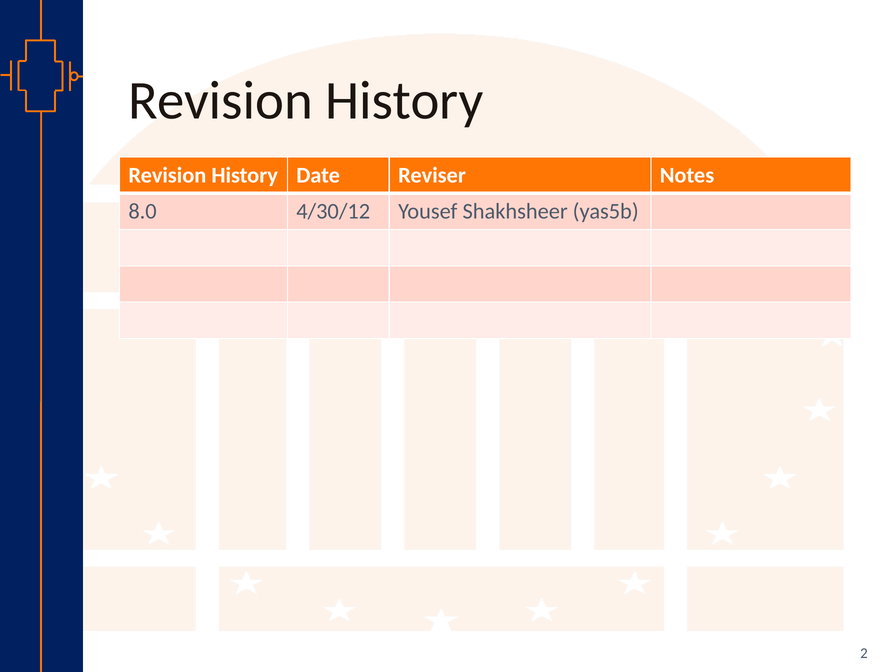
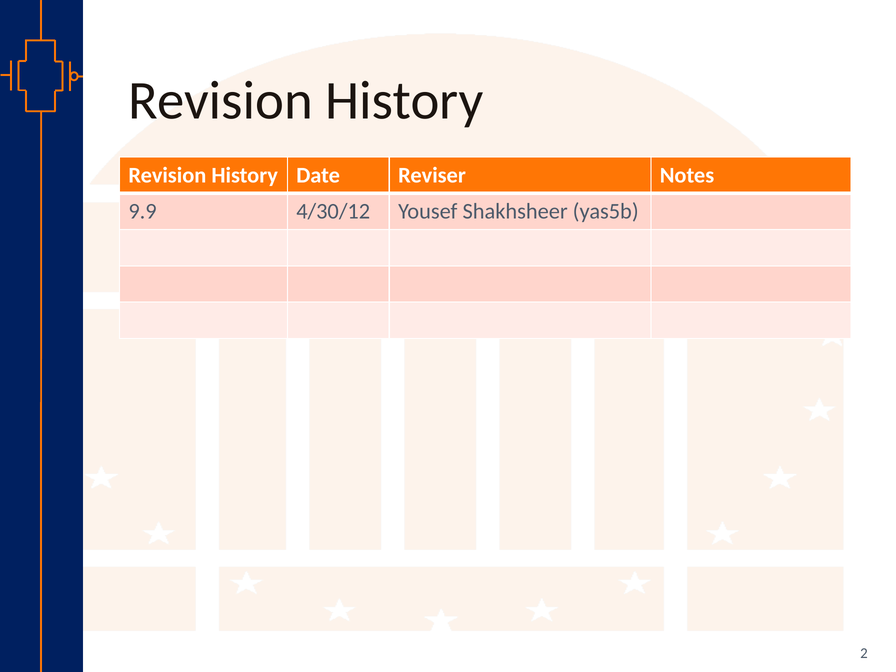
8.0: 8.0 -> 9.9
